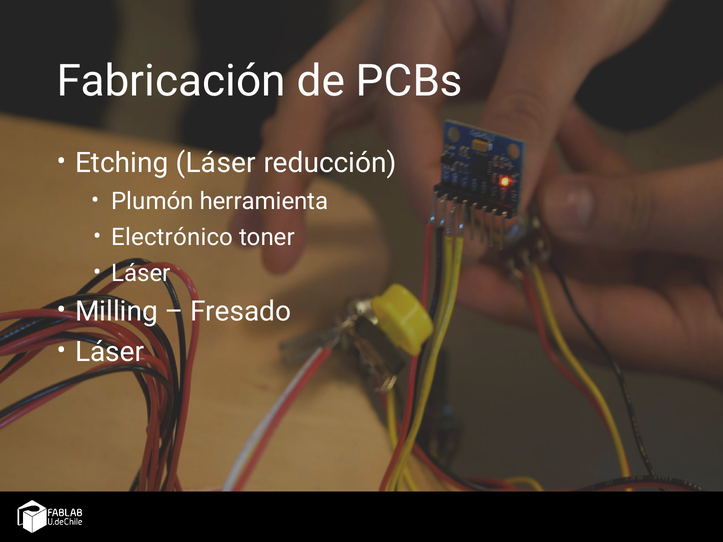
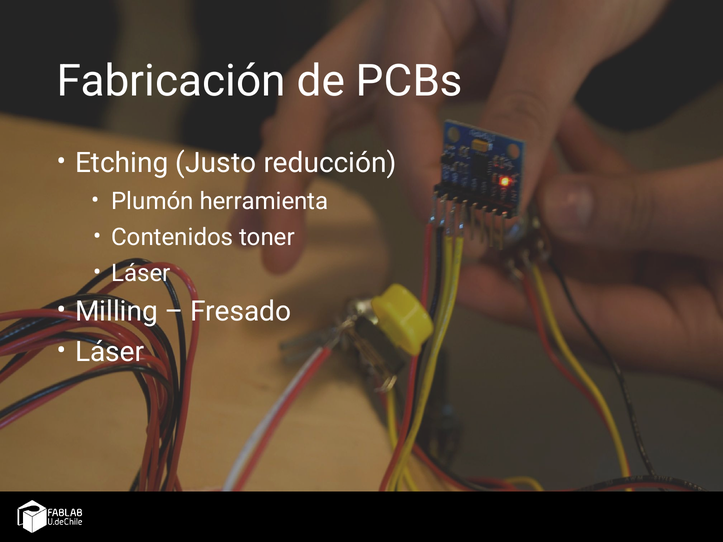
Etching Láser: Láser -> Justo
Electrónico: Electrónico -> Contenidos
